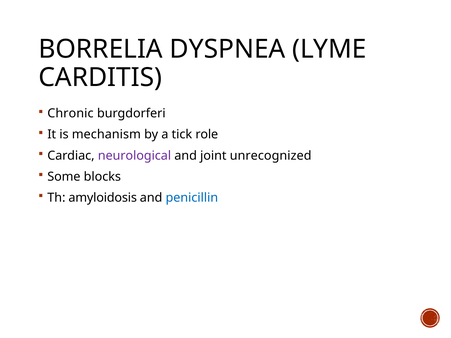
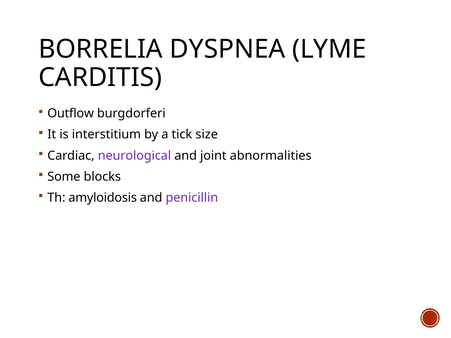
Chronic: Chronic -> Outflow
mechanism: mechanism -> interstitium
role: role -> size
unrecognized: unrecognized -> abnormalities
penicillin colour: blue -> purple
